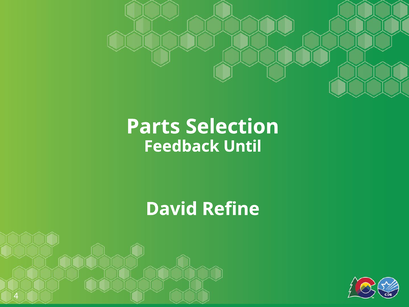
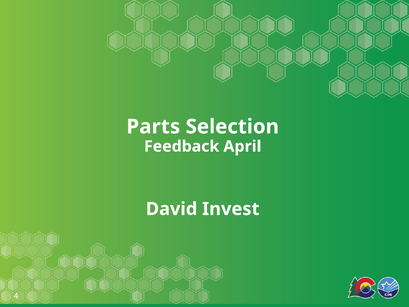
Until: Until -> April
Refine: Refine -> Invest
